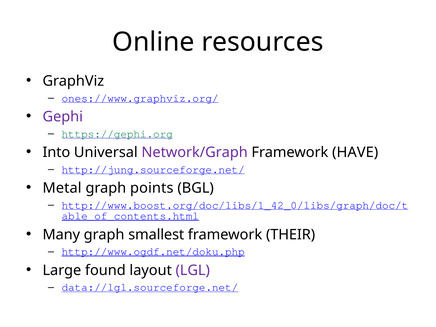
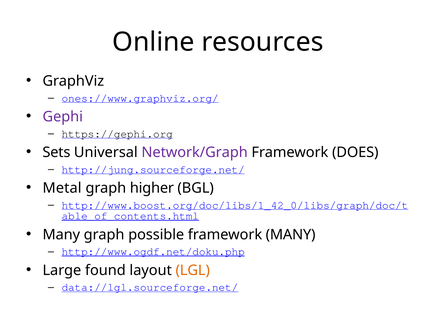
https://gephi.org colour: green -> black
Into: Into -> Sets
HAVE: HAVE -> DOES
points: points -> higher
smallest: smallest -> possible
framework THEIR: THEIR -> MANY
LGL colour: purple -> orange
